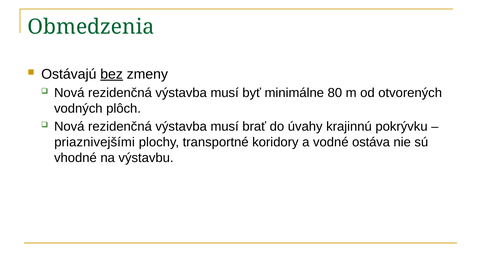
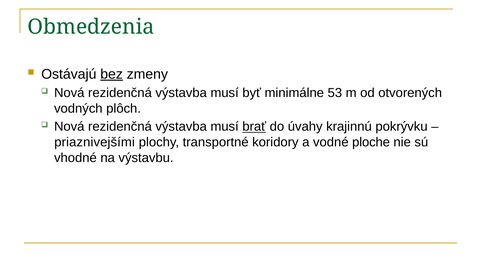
80: 80 -> 53
brať underline: none -> present
ostáva: ostáva -> ploche
